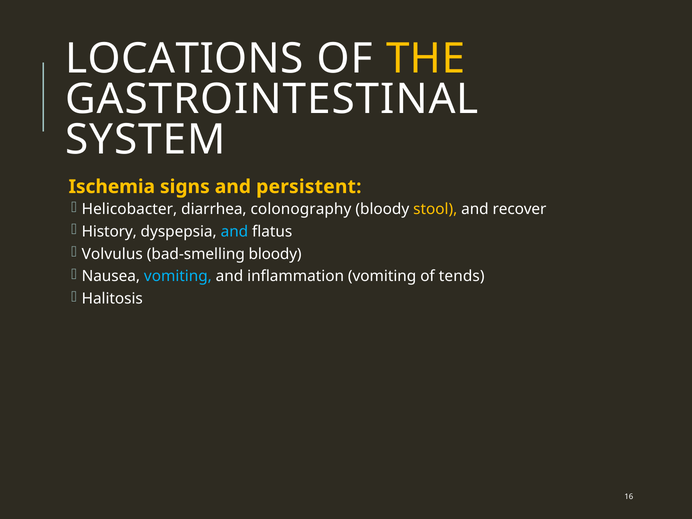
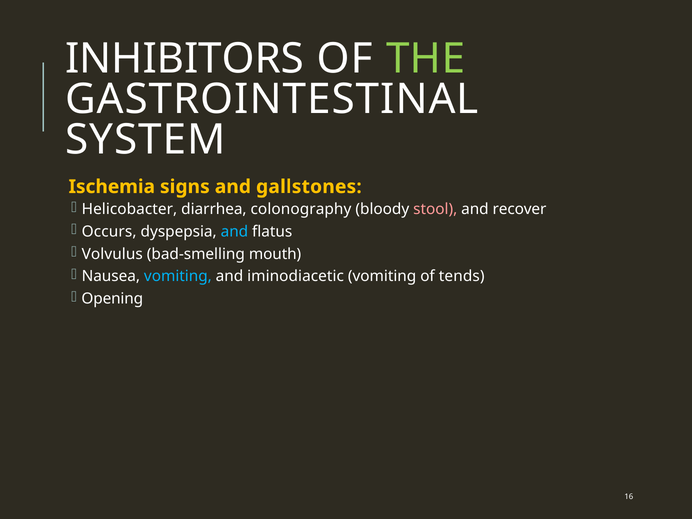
LOCATIONS: LOCATIONS -> INHIBITORS
THE colour: yellow -> light green
persistent: persistent -> gallstones
stool colour: yellow -> pink
History: History -> Occurs
bad-smelling bloody: bloody -> mouth
inflammation: inflammation -> iminodiacetic
Halitosis: Halitosis -> Opening
